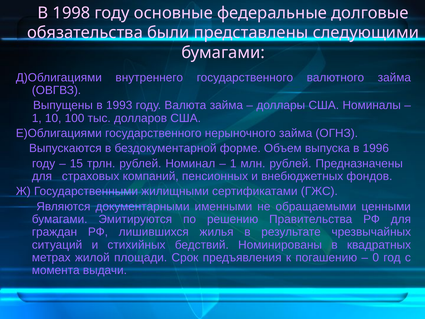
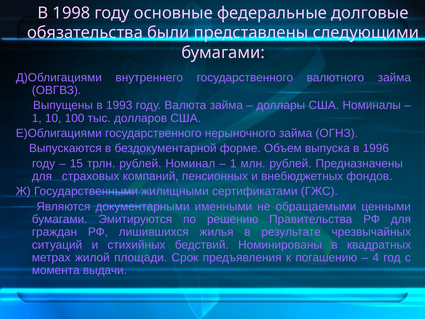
0: 0 -> 4
